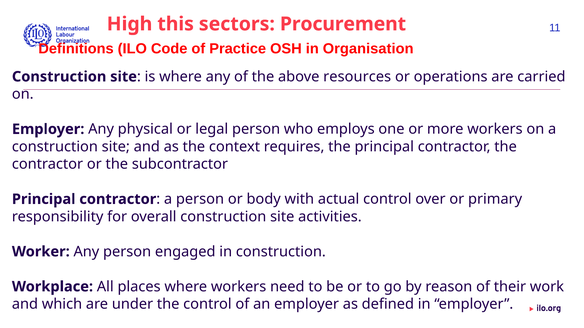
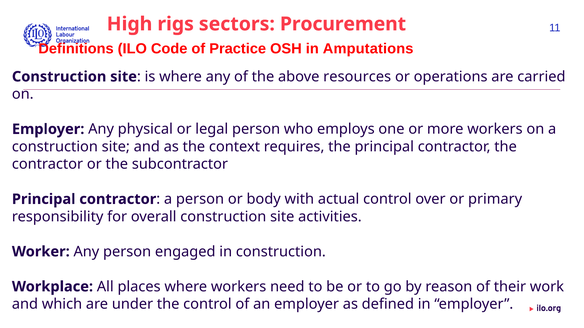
this: this -> rigs
Organisation: Organisation -> Amputations
